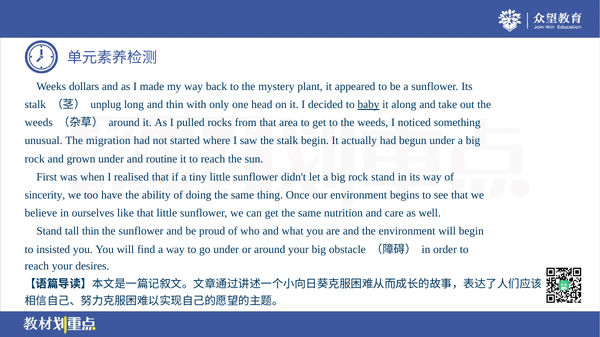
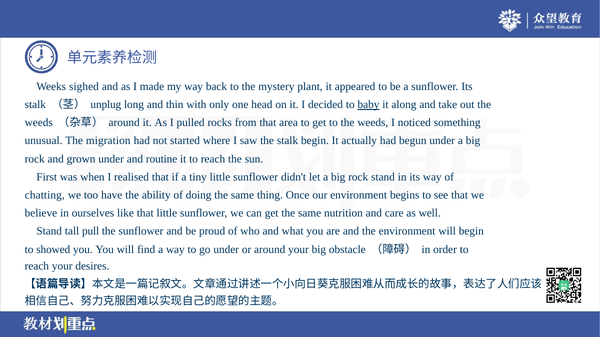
dollars: dollars -> sighed
sincerity: sincerity -> chatting
tall thin: thin -> pull
insisted: insisted -> showed
